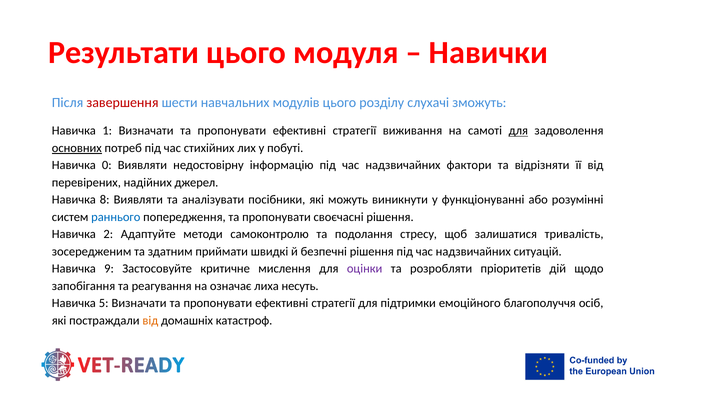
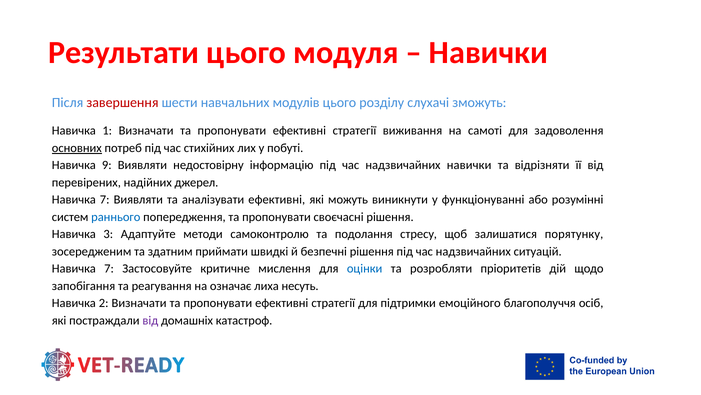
для at (518, 131) underline: present -> none
0: 0 -> 9
надзвичайних фактори: фактори -> навички
8 at (105, 199): 8 -> 7
аналізувати посібники: посібники -> ефективні
2: 2 -> 3
тривалість: тривалість -> порятунку
9 at (109, 268): 9 -> 7
оцінки colour: purple -> blue
5: 5 -> 2
від at (150, 320) colour: orange -> purple
